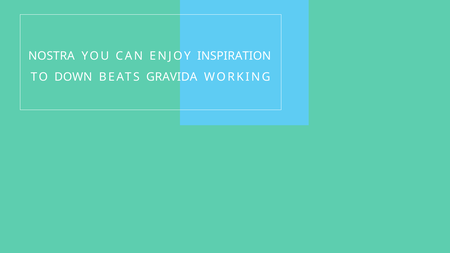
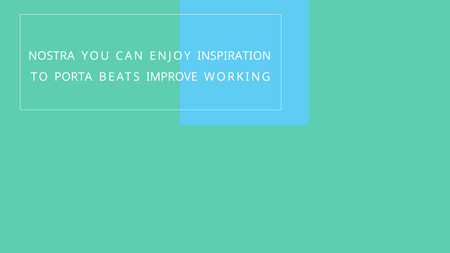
DOWN: DOWN -> PORTA
GRAVIDA: GRAVIDA -> IMPROVE
